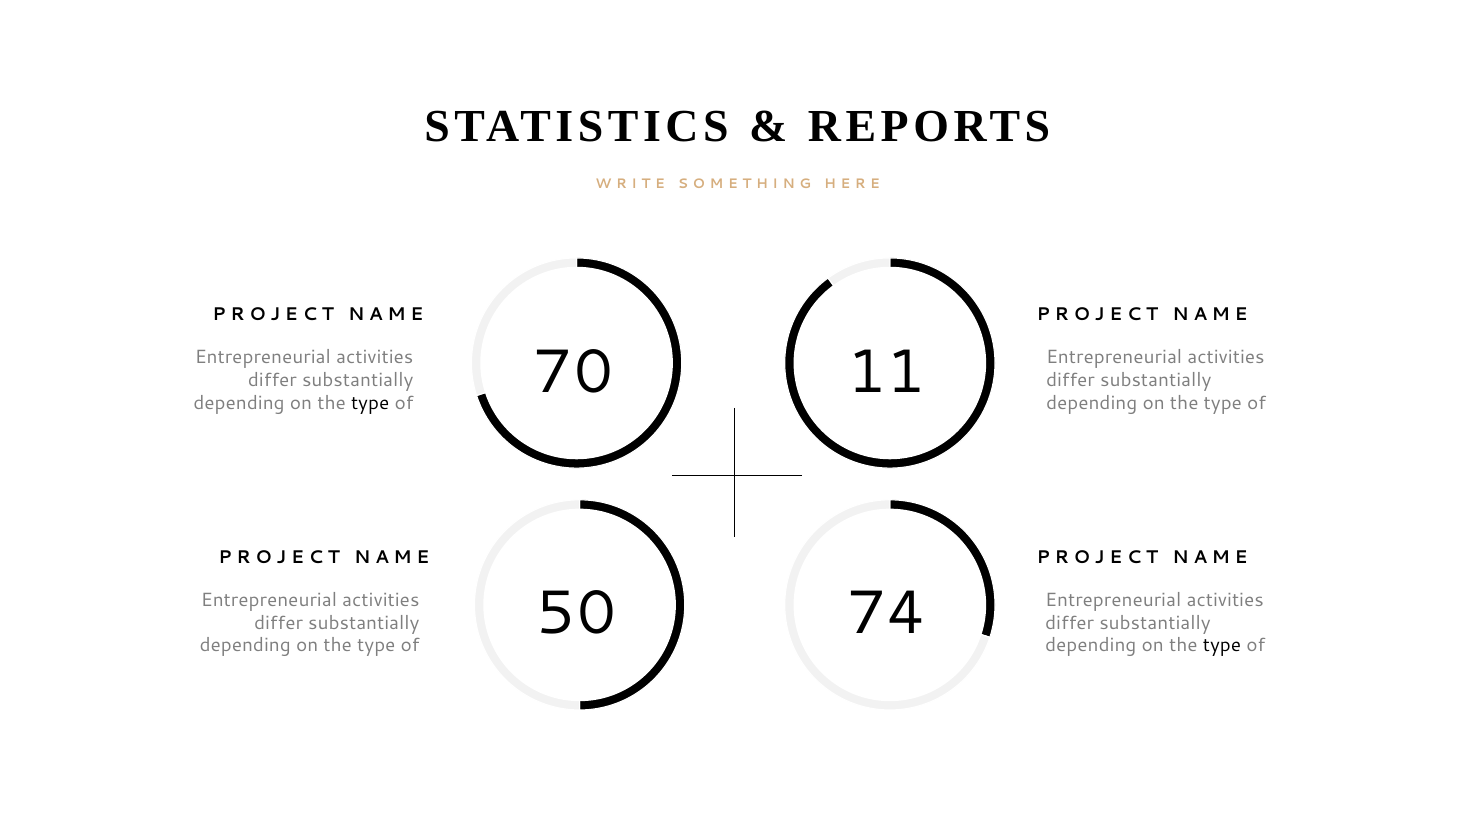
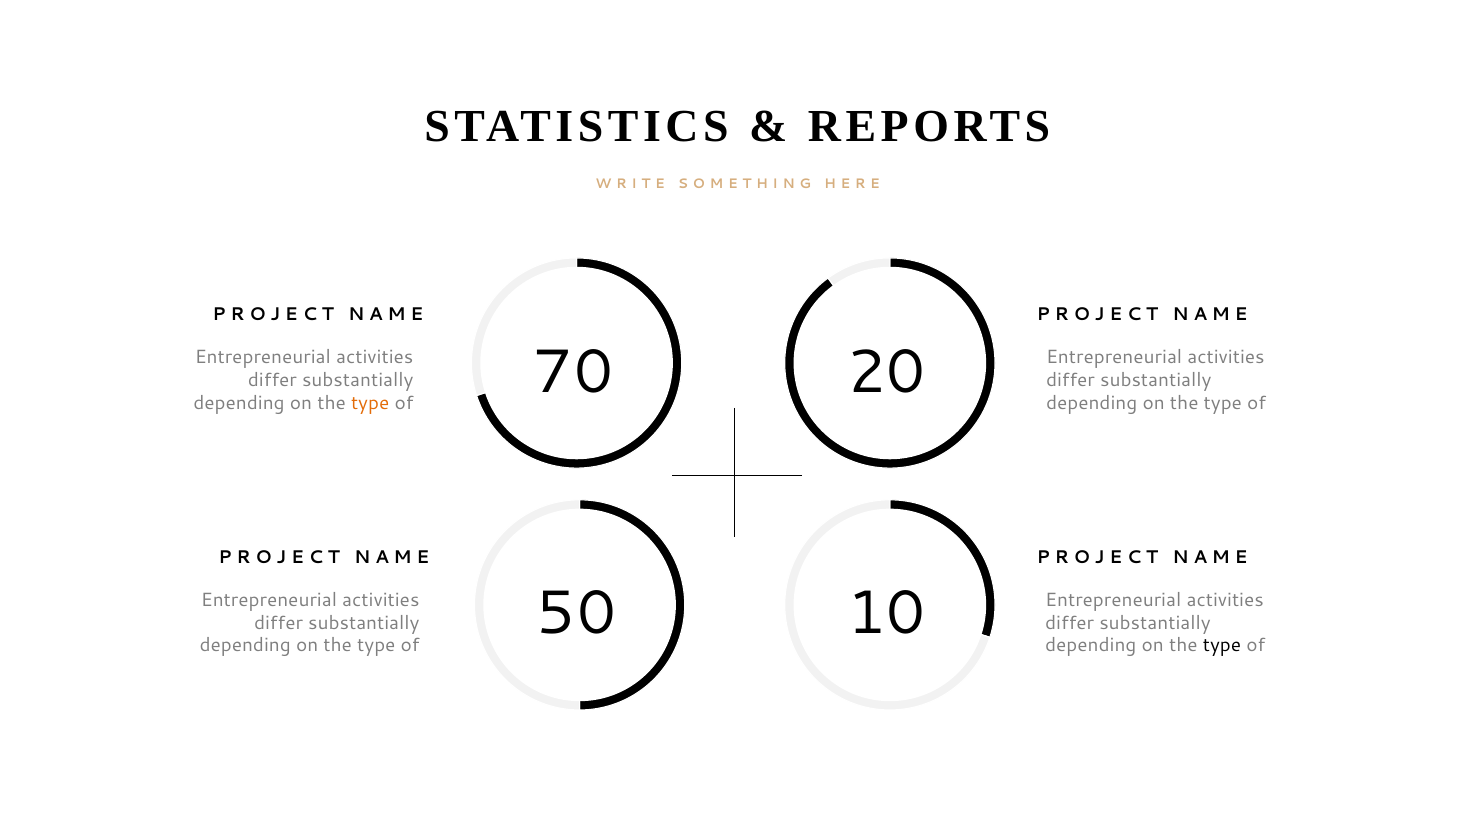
11: 11 -> 20
type at (370, 403) colour: black -> orange
74: 74 -> 10
